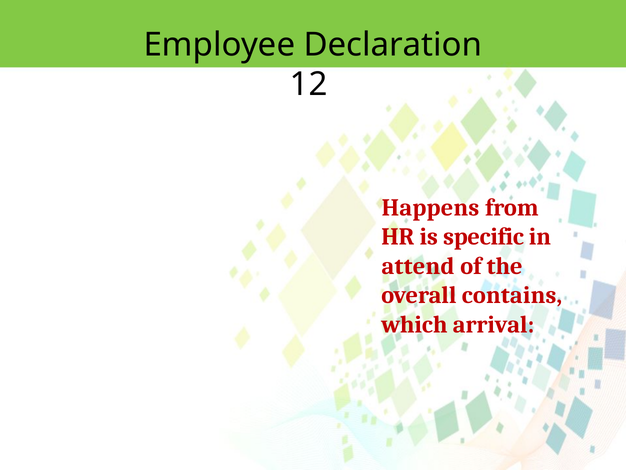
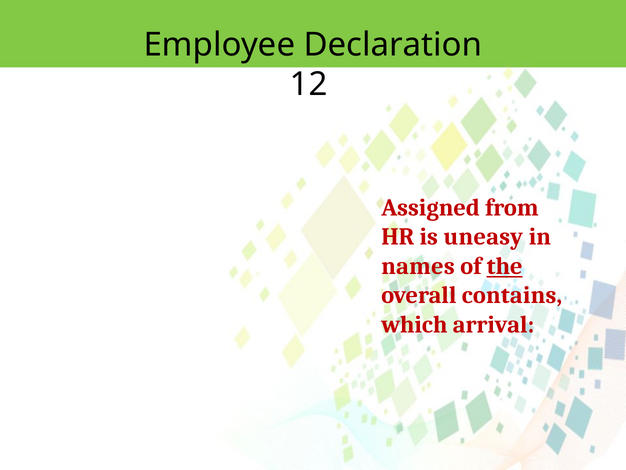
Happens: Happens -> Assigned
specific: specific -> uneasy
attend: attend -> names
the underline: none -> present
